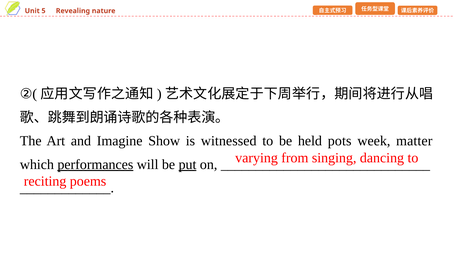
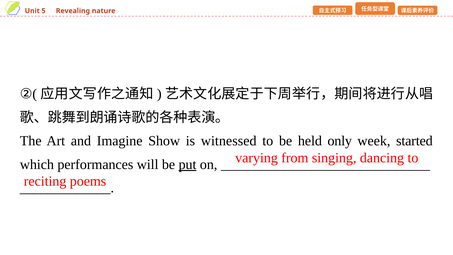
pots: pots -> only
matter: matter -> started
performances underline: present -> none
